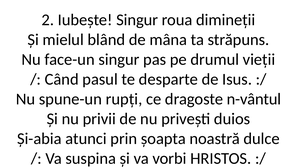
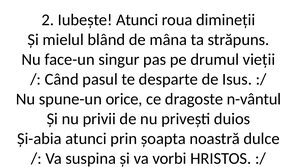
Iubește Singur: Singur -> Atunci
rupți: rupți -> orice
